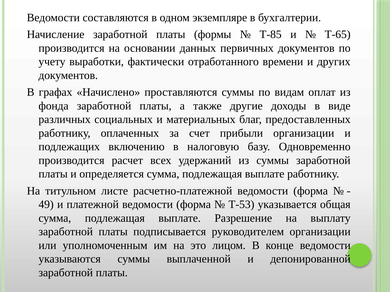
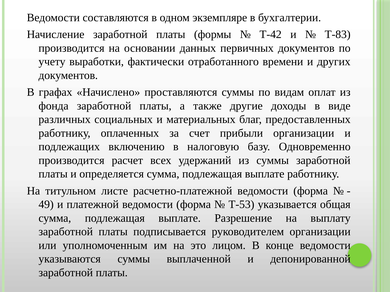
Т-85: Т-85 -> Т-42
Т-65: Т-65 -> Т-83
